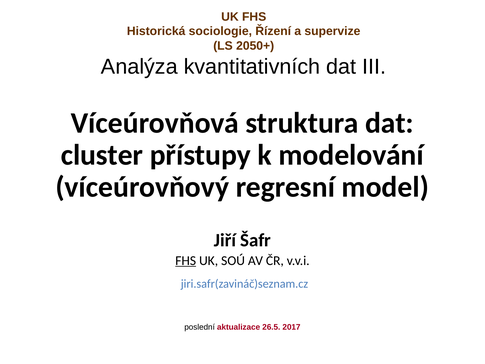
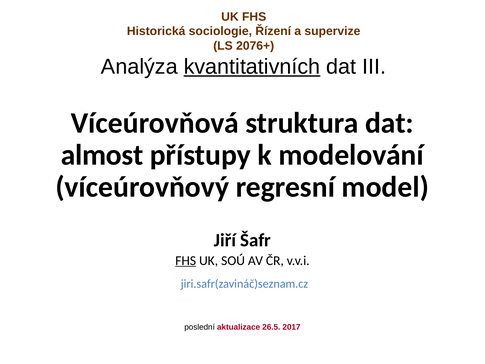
2050+: 2050+ -> 2076+
kvantitativních underline: none -> present
cluster: cluster -> almost
